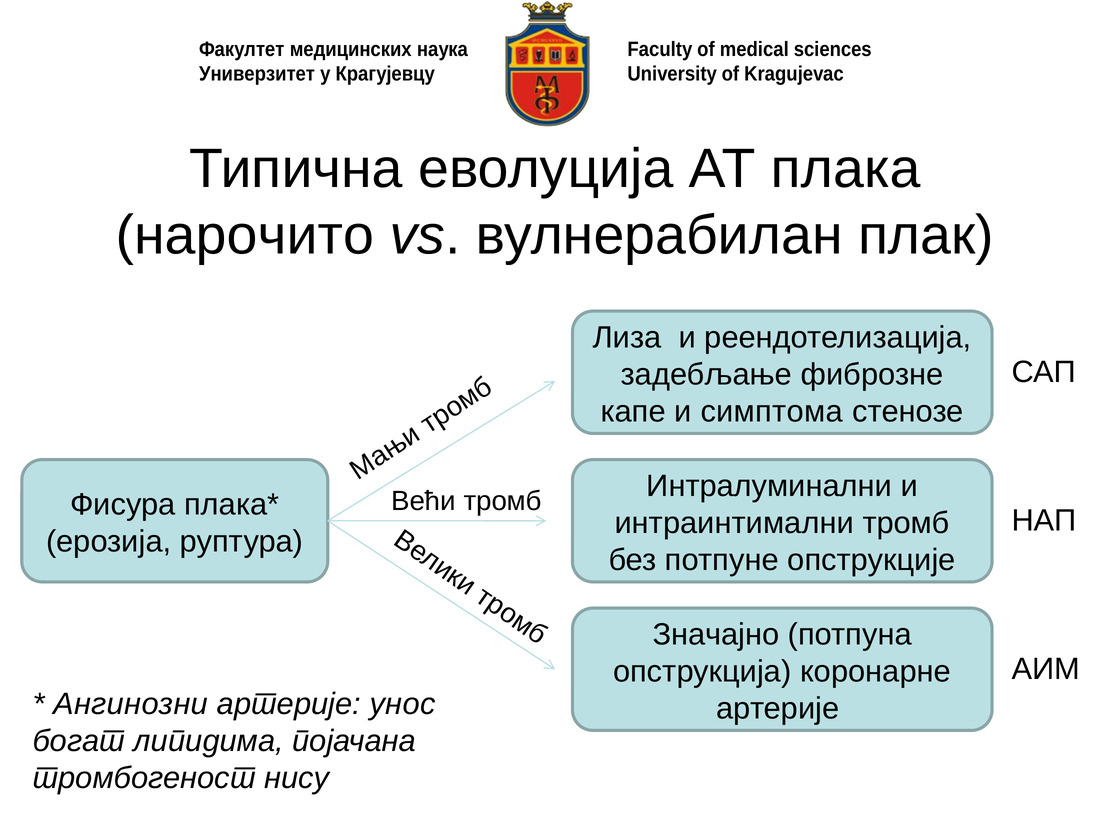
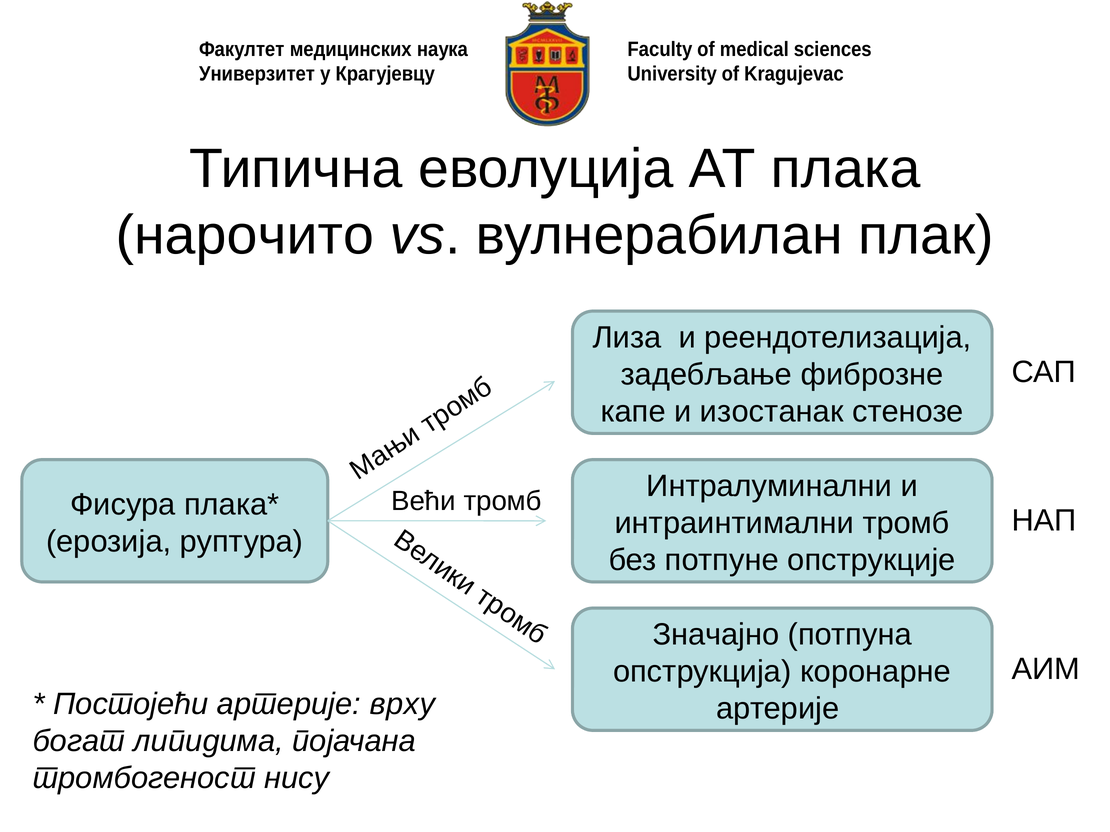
симптома: симптома -> изостанак
Ангинозни: Ангинозни -> Постојећи
унос: унос -> врху
